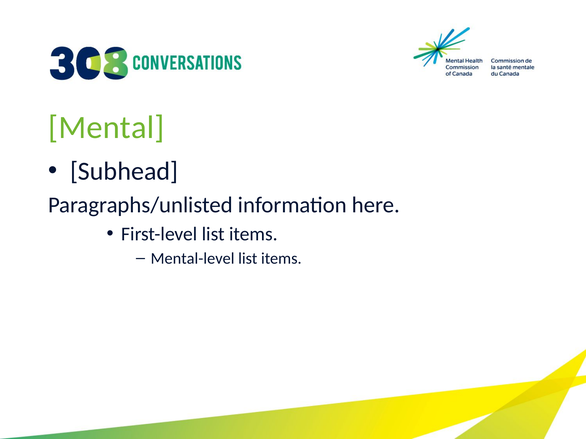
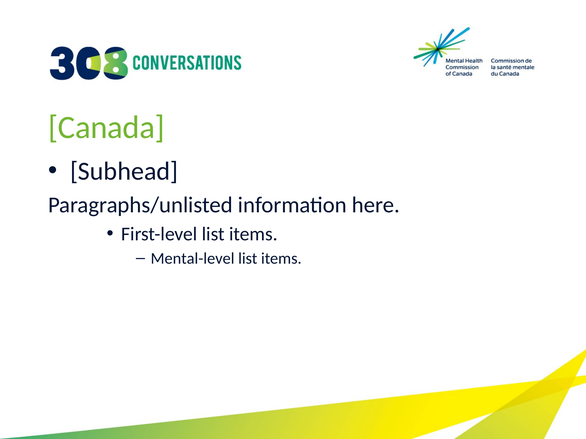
Mental: Mental -> Canada
